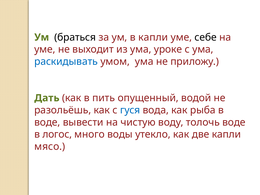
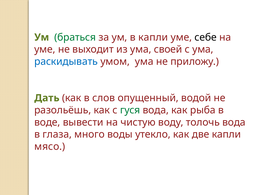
браться colour: black -> green
уроке: уроке -> своей
пить: пить -> слов
гуся colour: blue -> green
толочь воде: воде -> вода
логос: логос -> глаза
